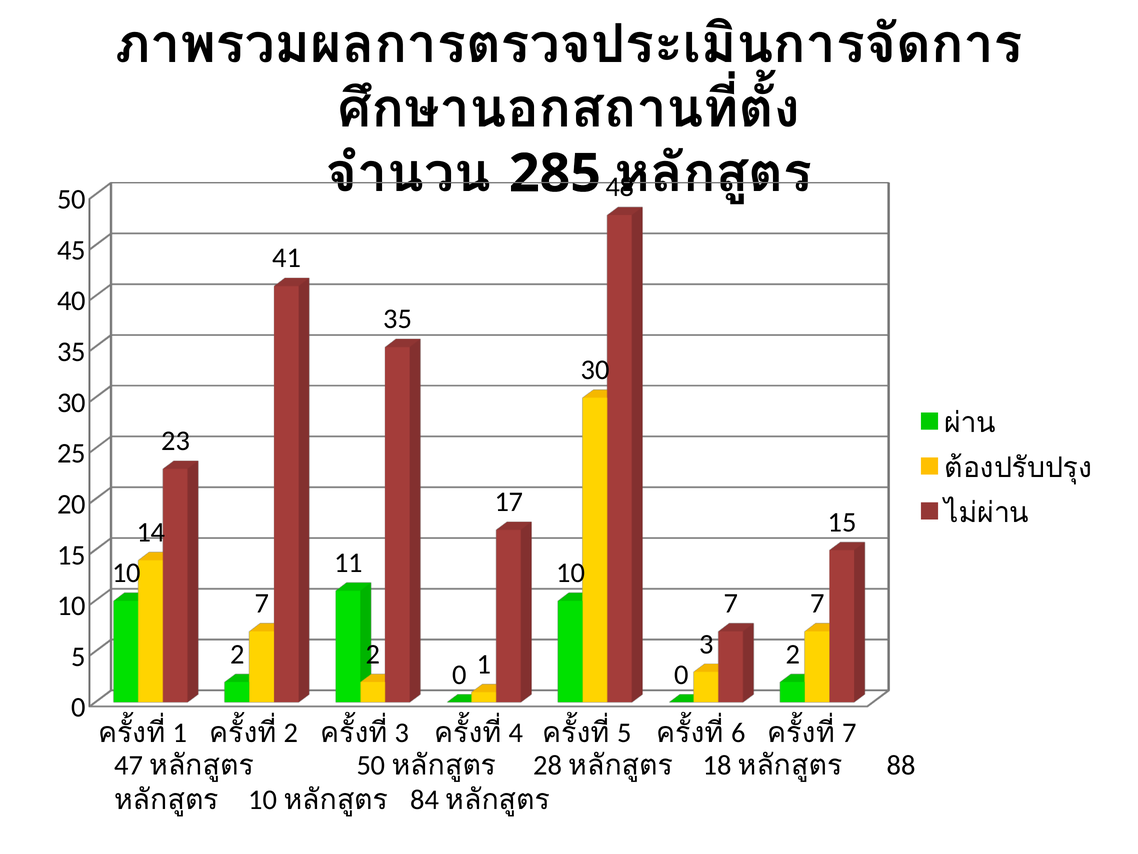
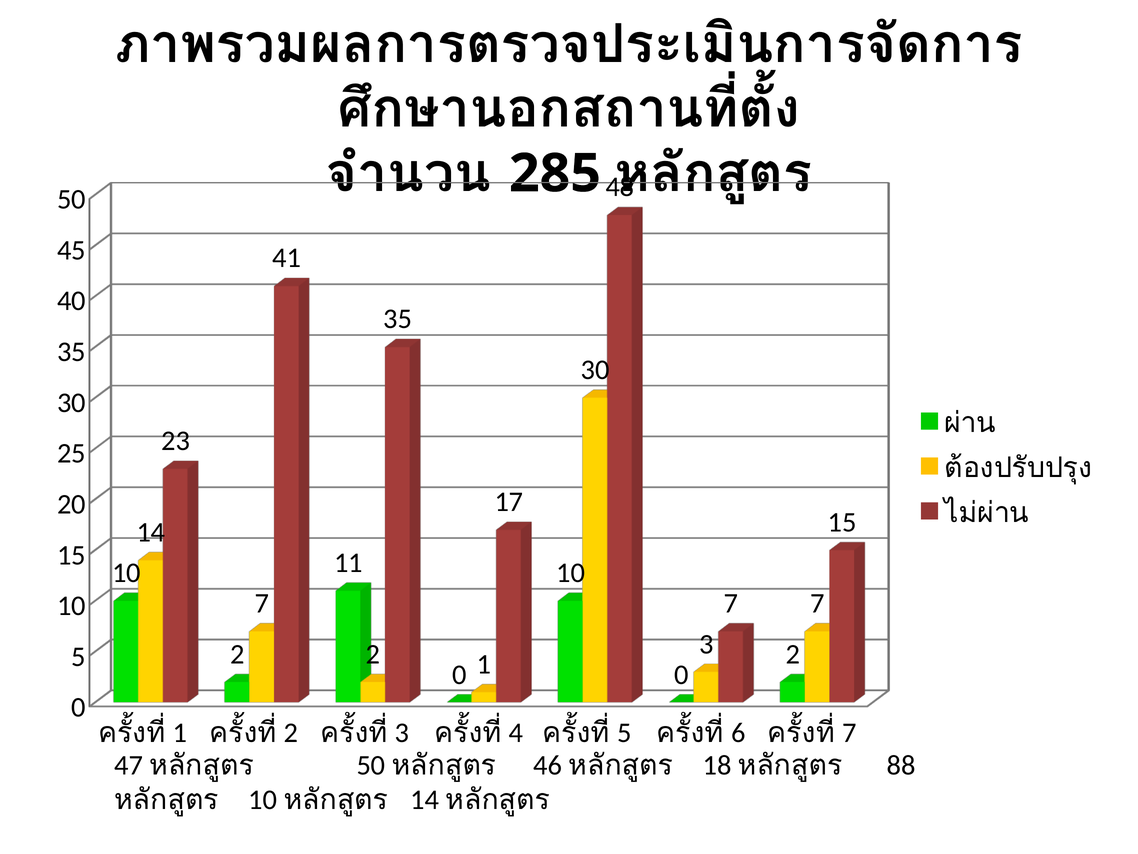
28: 28 -> 46
84 at (425, 799): 84 -> 14
